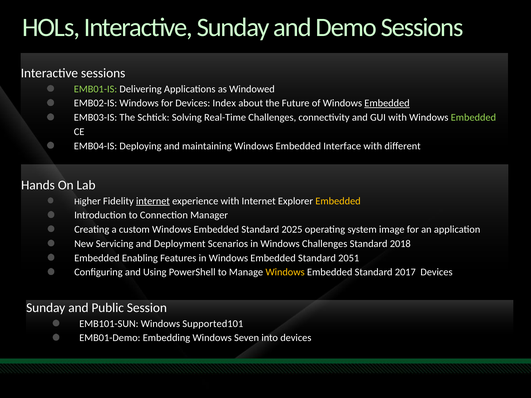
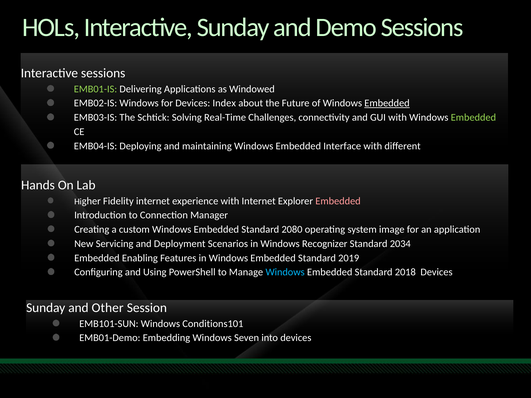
internet at (153, 201) underline: present -> none
Embedded at (338, 201) colour: yellow -> pink
2025: 2025 -> 2080
Windows Challenges: Challenges -> Recognizer
2018: 2018 -> 2034
2051: 2051 -> 2019
Windows at (285, 272) colour: yellow -> light blue
2017: 2017 -> 2018
Public: Public -> Other
Supported101: Supported101 -> Conditions101
